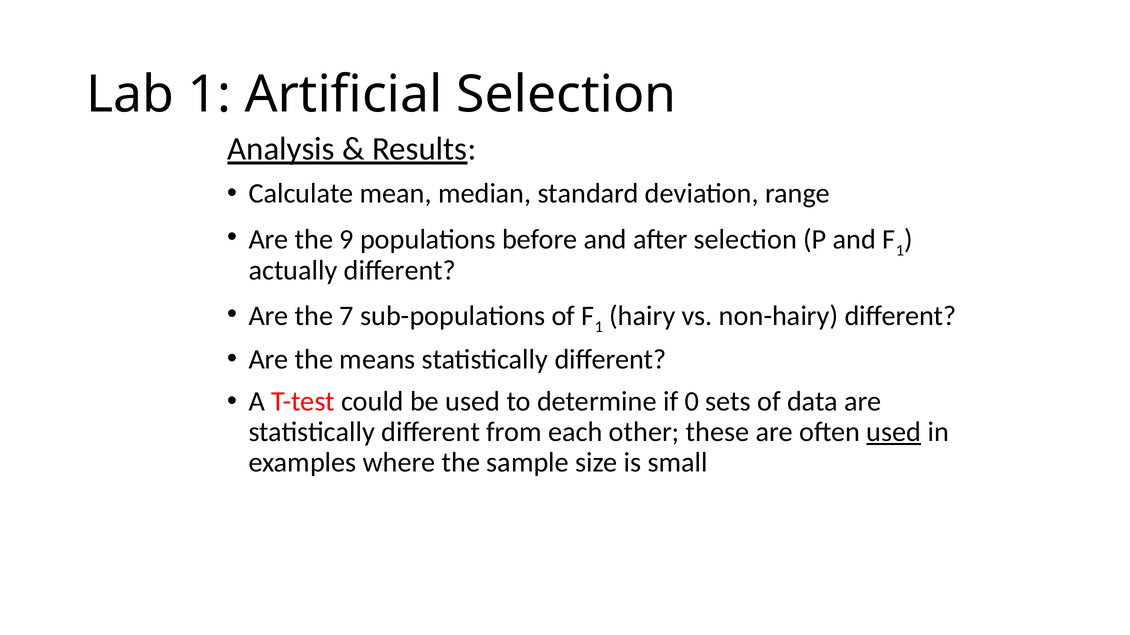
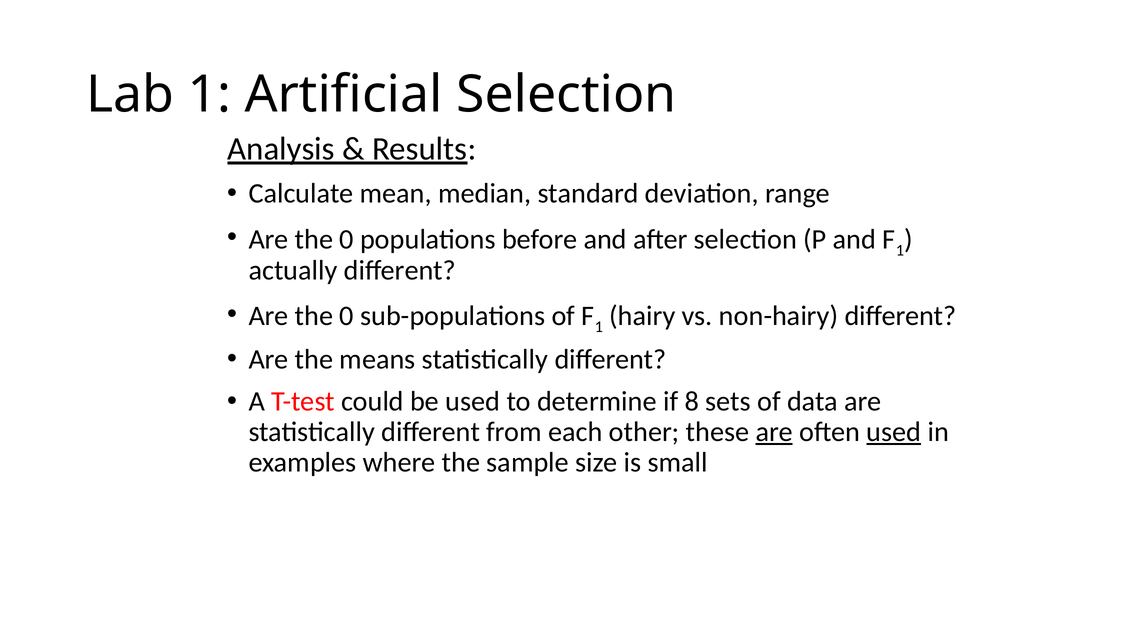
9 at (347, 239): 9 -> 0
7 at (347, 316): 7 -> 0
0: 0 -> 8
are at (774, 432) underline: none -> present
